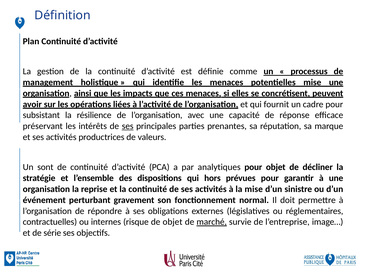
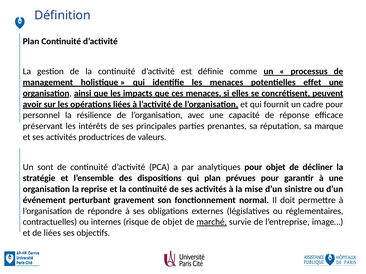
potentielles mise: mise -> effet
subsistant: subsistant -> personnel
ses at (128, 126) underline: present -> none
qui hors: hors -> plan
de série: série -> liées
